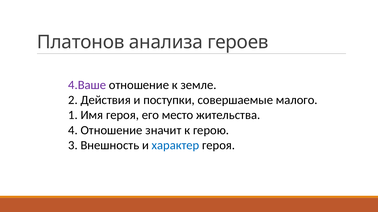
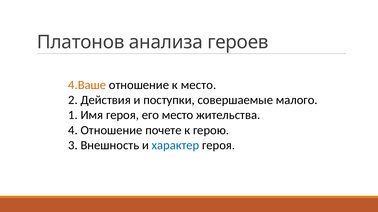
4.Ваше colour: purple -> orange
к земле: земле -> место
значит: значит -> почете
